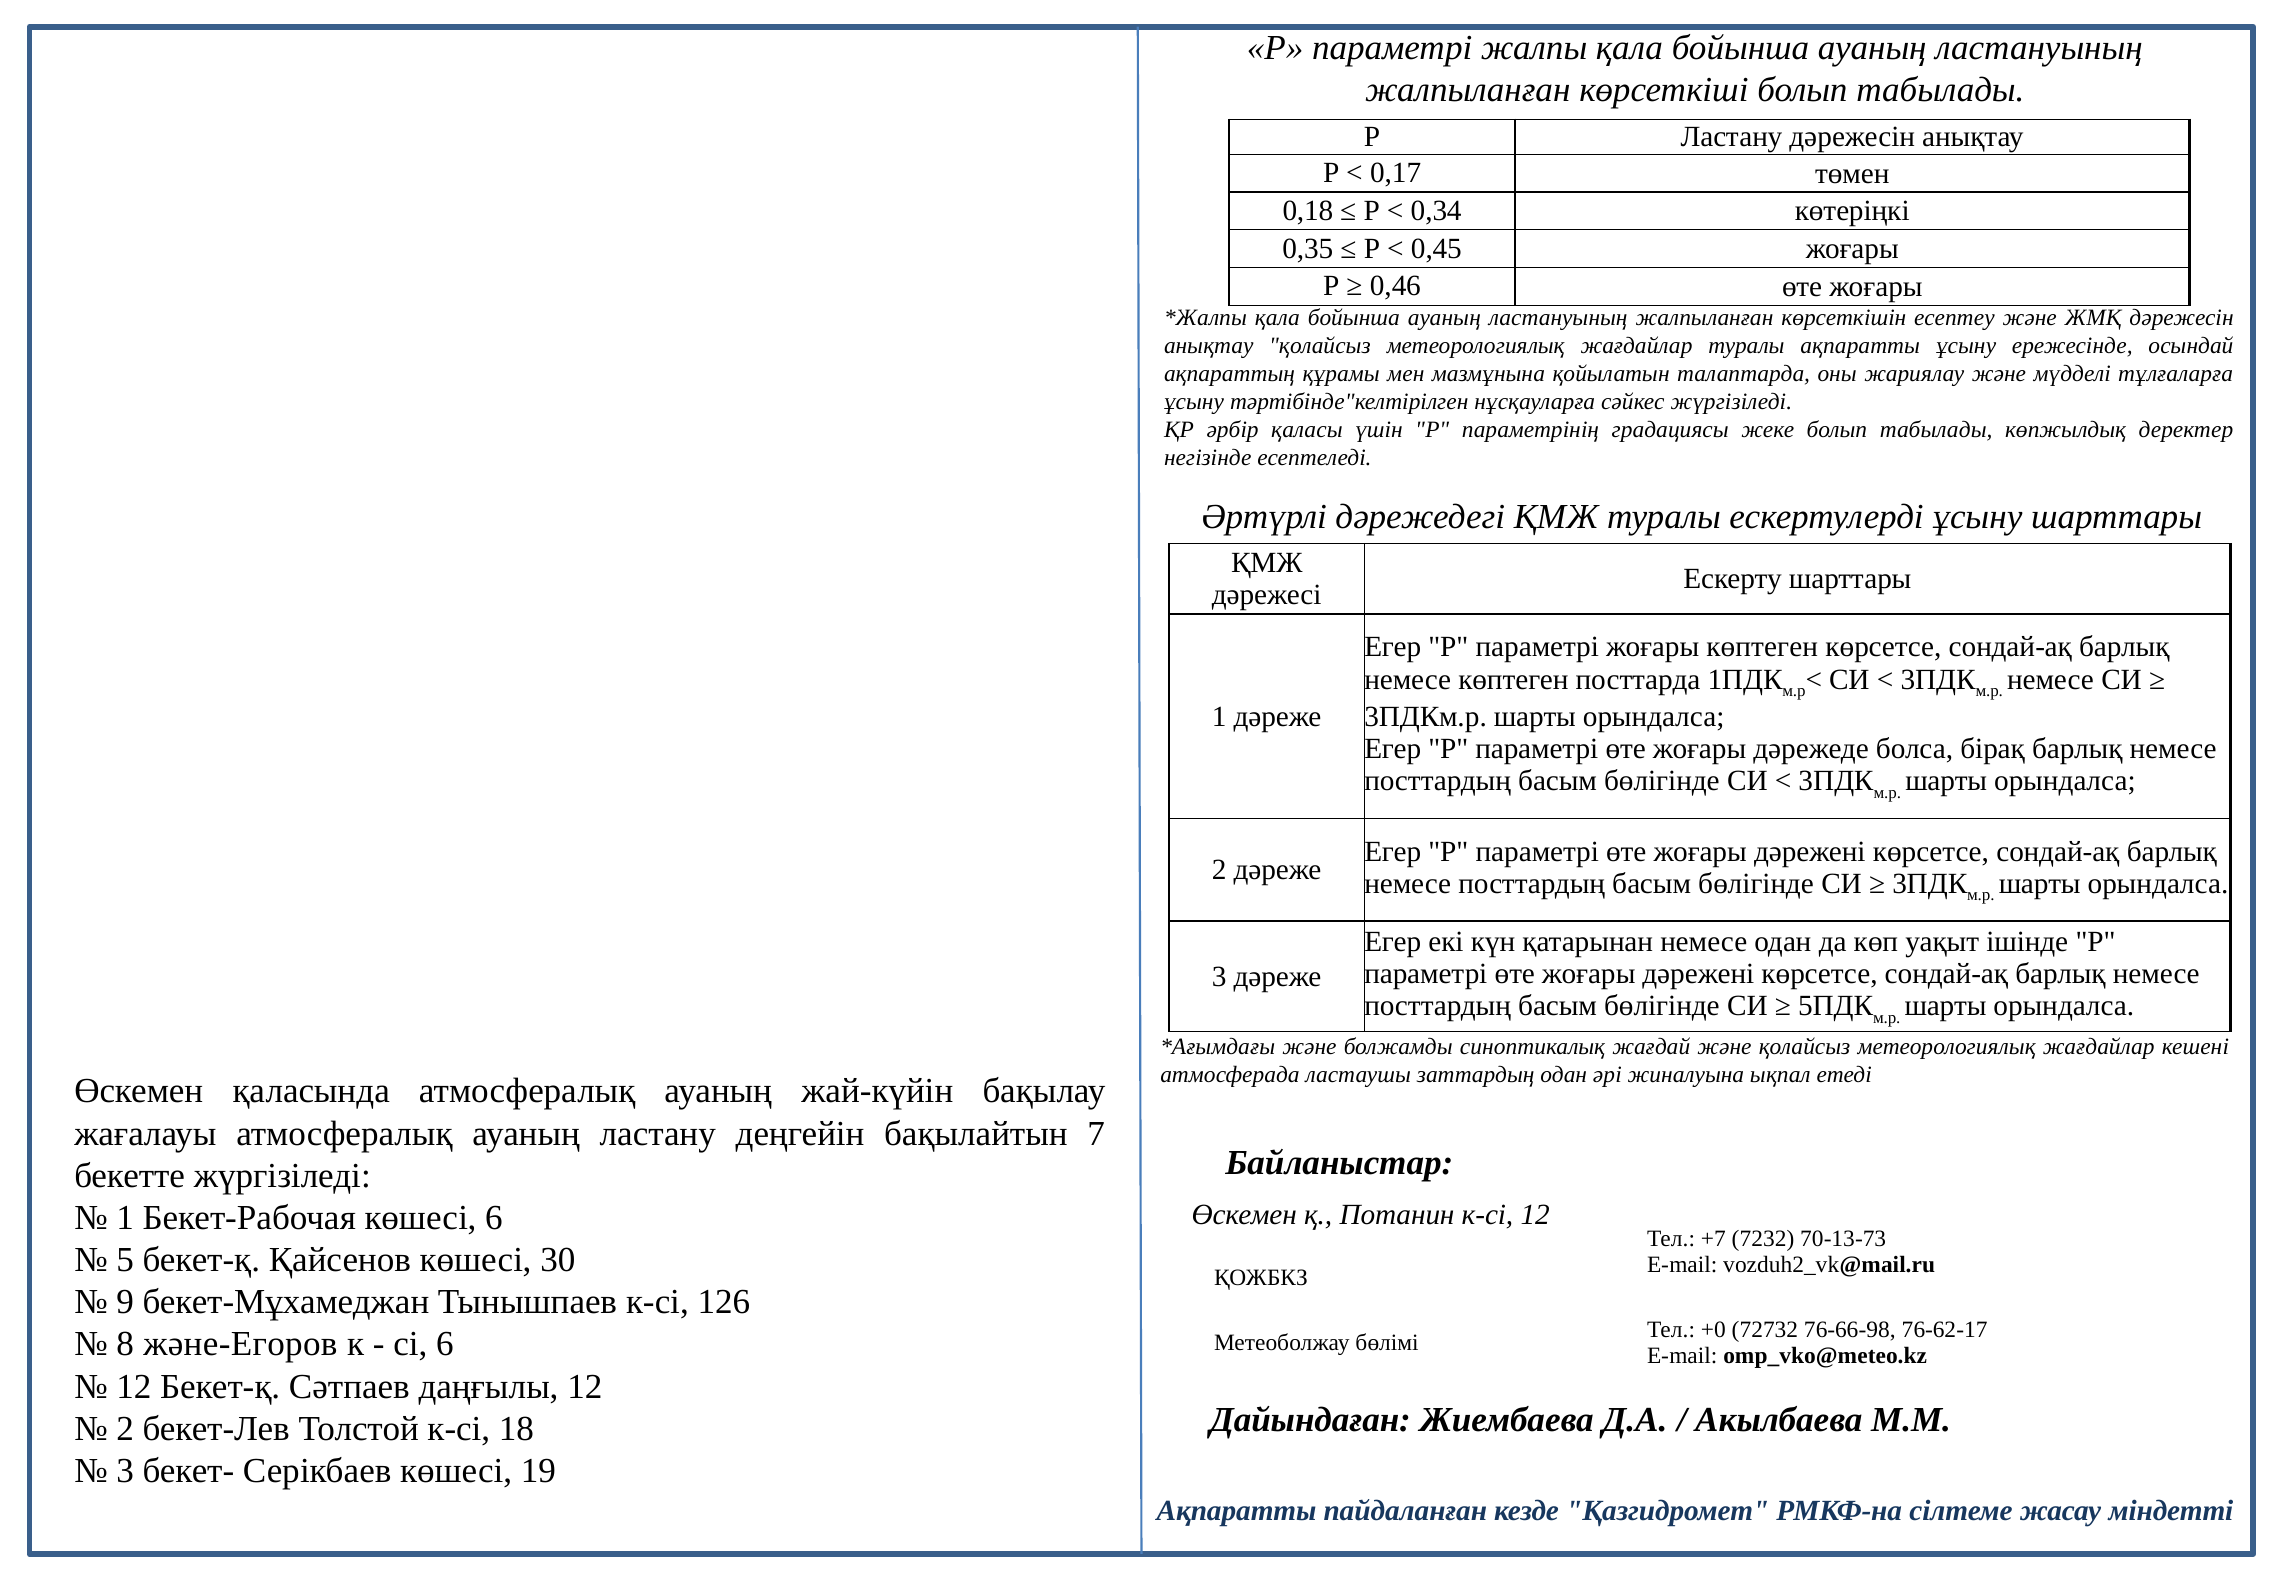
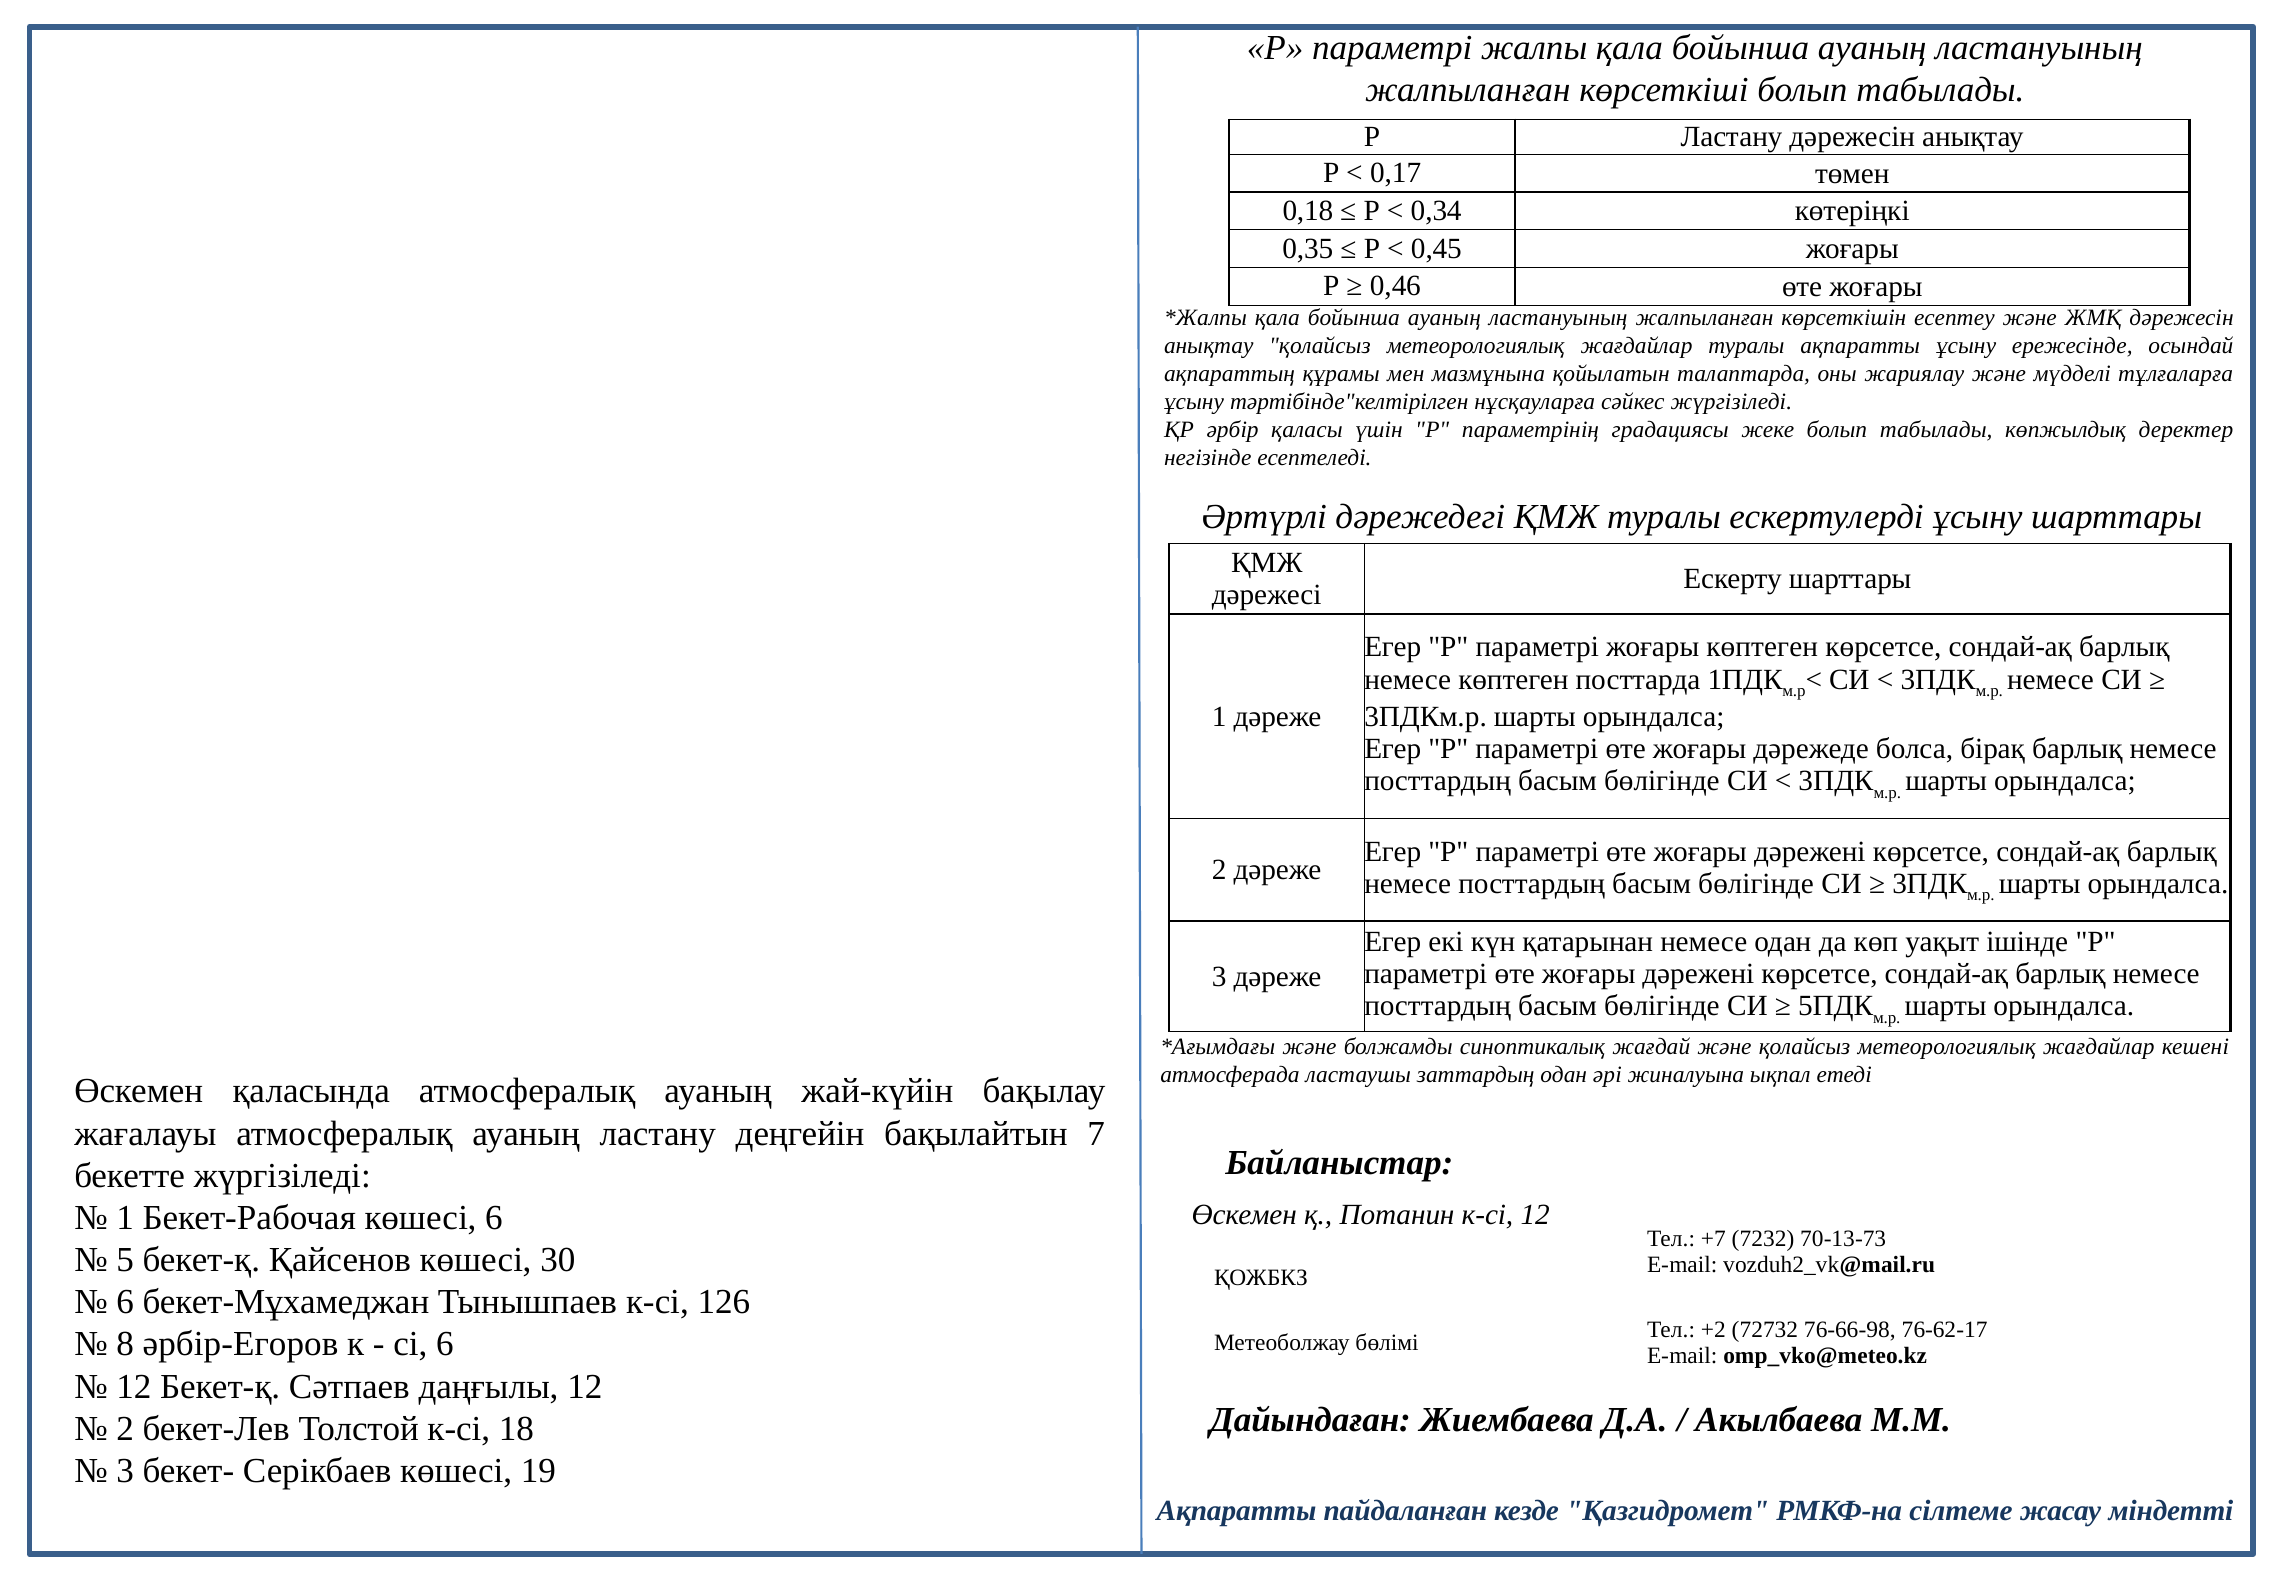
9 at (125, 1302): 9 -> 6
+0: +0 -> +2
және-Егоров: және-Егоров -> әрбір-Егоров
